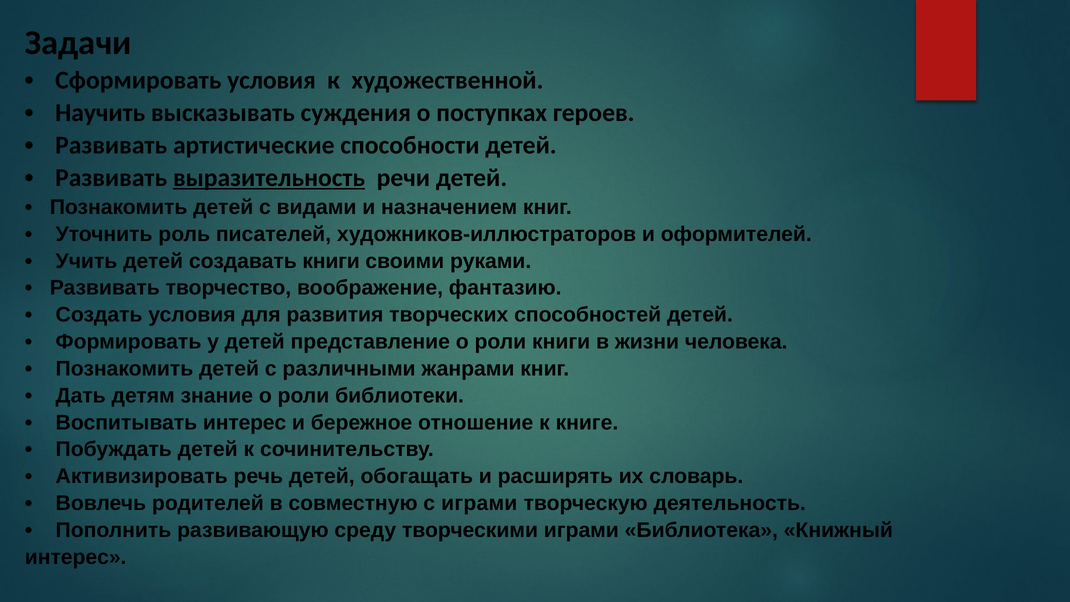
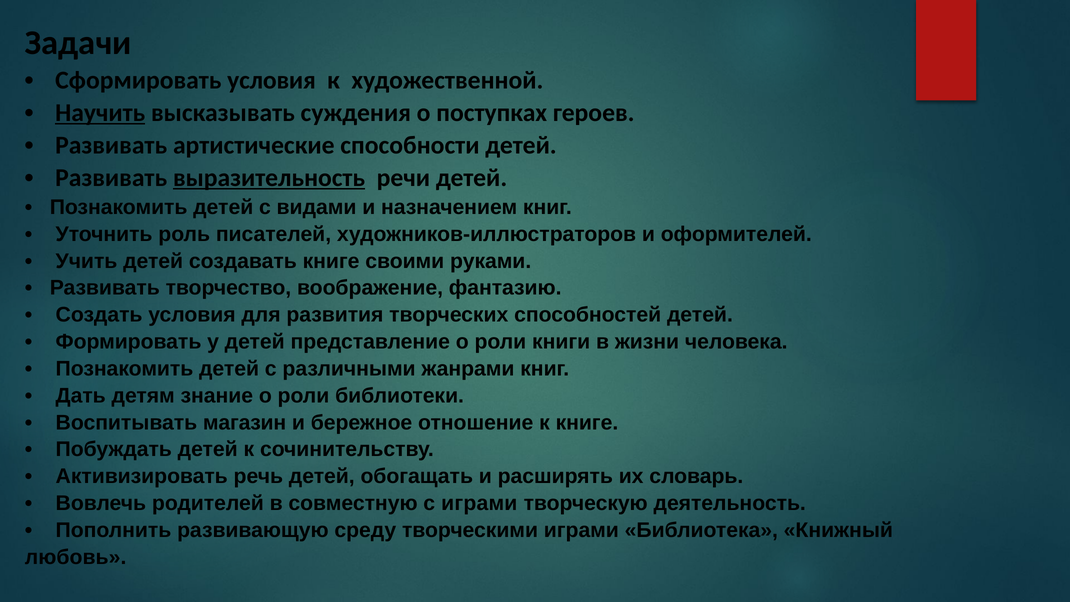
Научить underline: none -> present
создавать книги: книги -> книге
Воспитывать интерес: интерес -> магазин
интерес at (76, 557): интерес -> любовь
